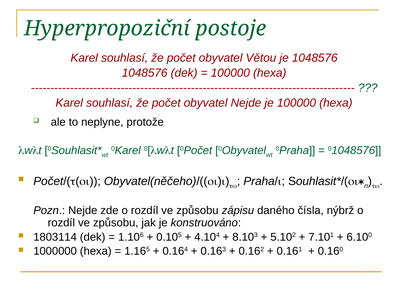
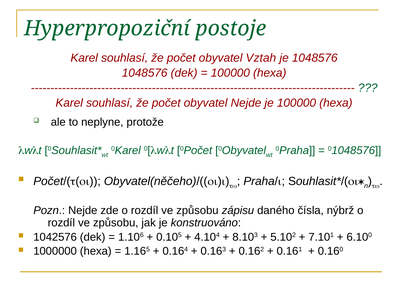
Větou: Větou -> Vztah
1803114: 1803114 -> 1042576
